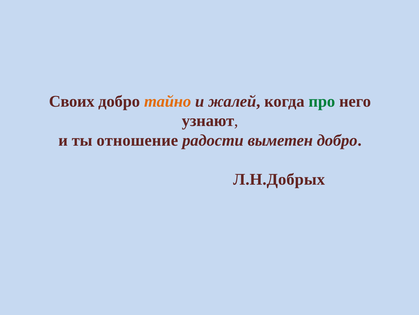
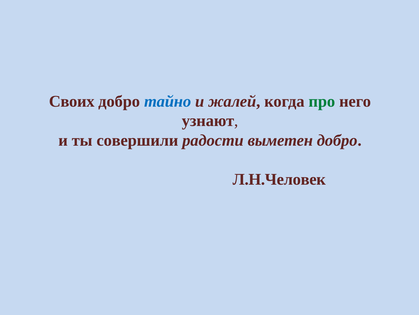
тайно colour: orange -> blue
отношение: отношение -> совершили
Л.Н.Добрых: Л.Н.Добрых -> Л.Н.Человек
